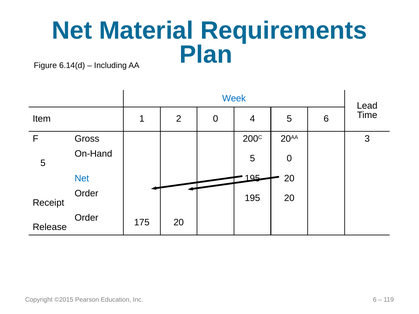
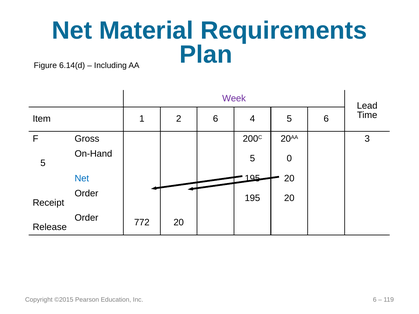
Week colour: blue -> purple
2 0: 0 -> 6
175: 175 -> 772
